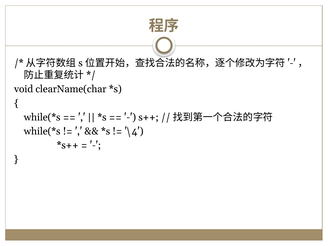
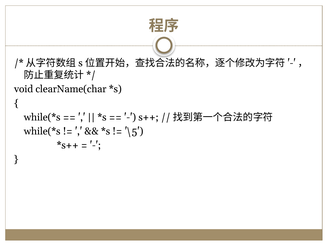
\4: \4 -> \5
